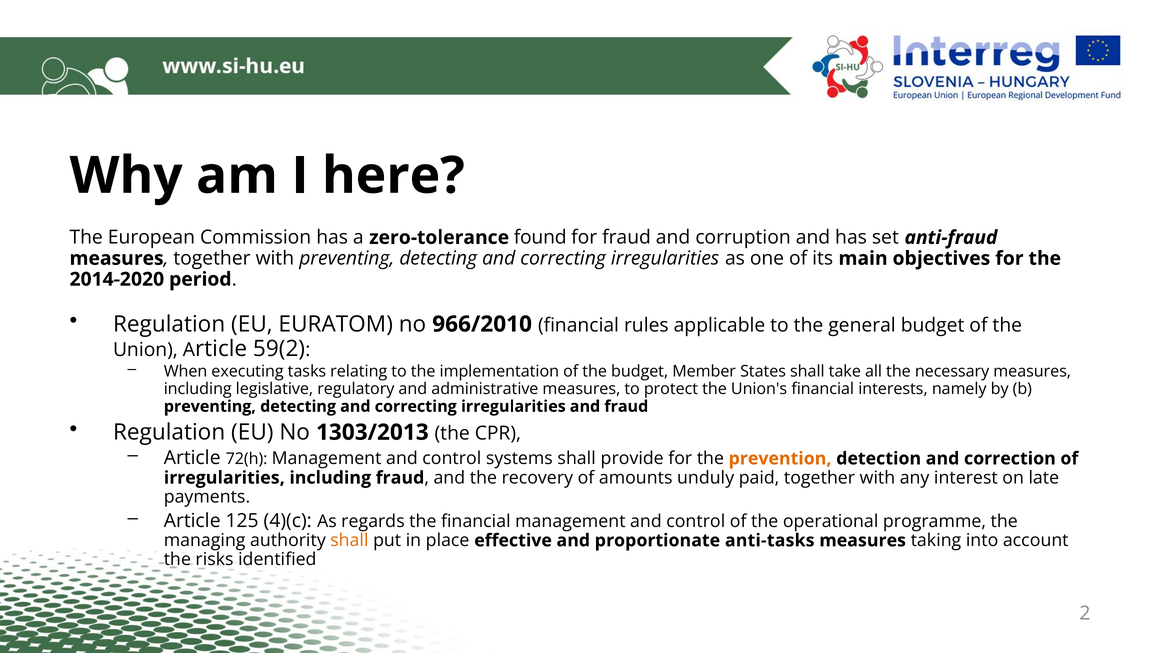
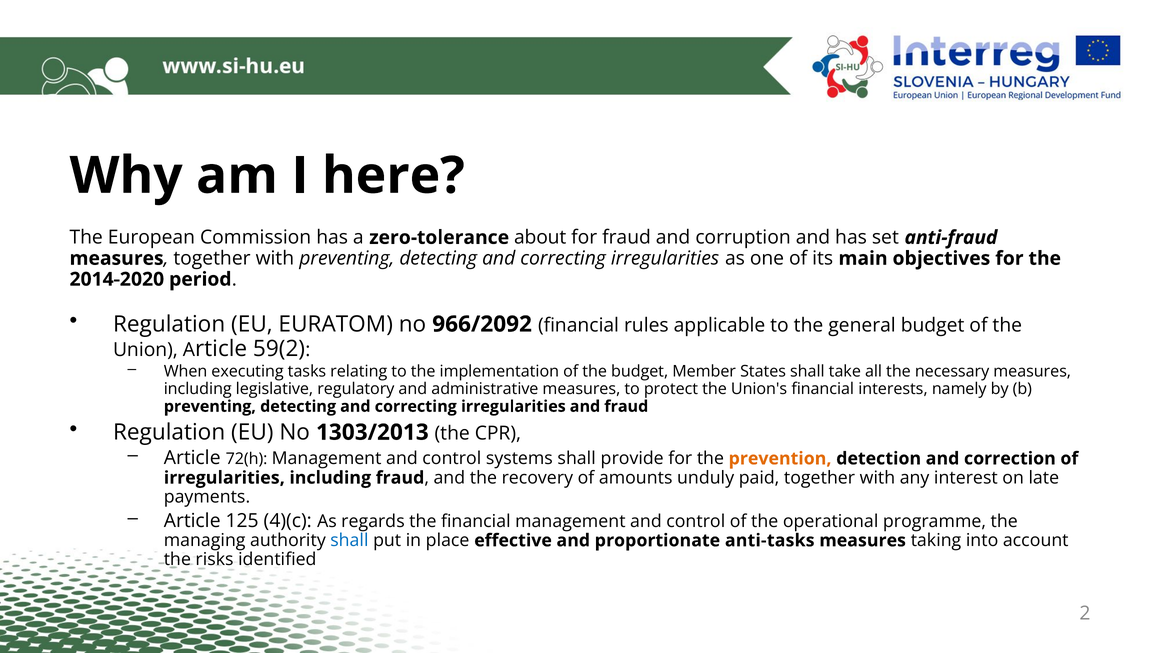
found: found -> about
966/2010: 966/2010 -> 966/2092
shall at (349, 540) colour: orange -> blue
